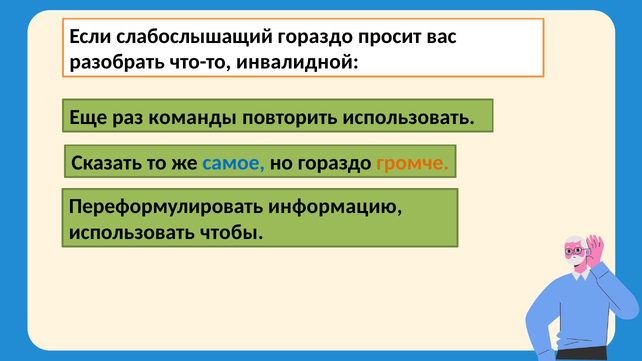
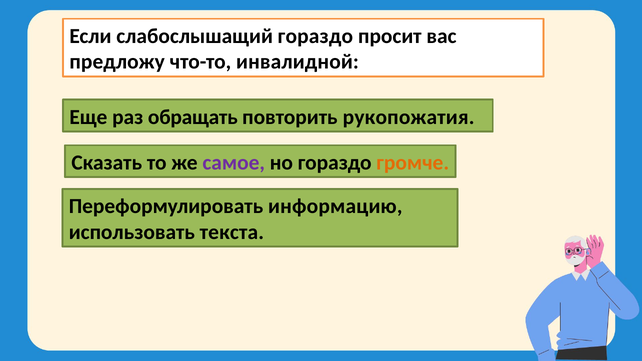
разобрать: разобрать -> предложу
команды: команды -> обращать
повторить использовать: использовать -> рукопожатия
самое colour: blue -> purple
чтобы: чтобы -> текста
